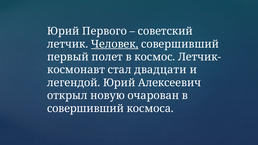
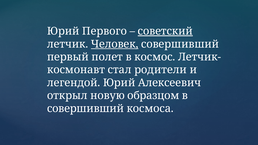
советский underline: none -> present
двадцати: двадцати -> родители
очарован: очарован -> образцом
